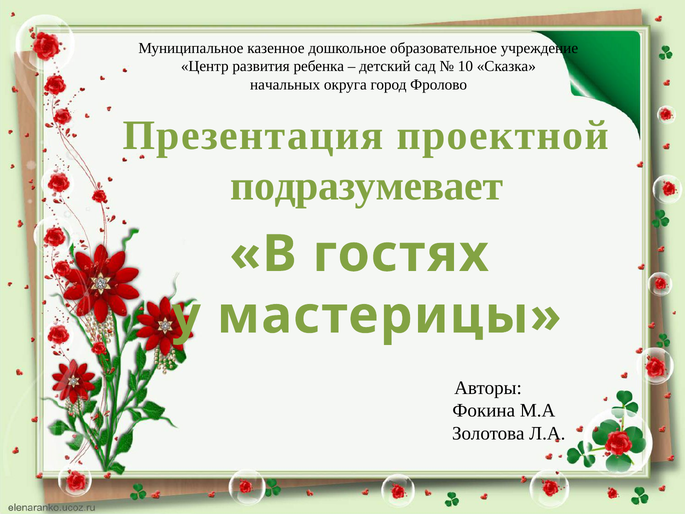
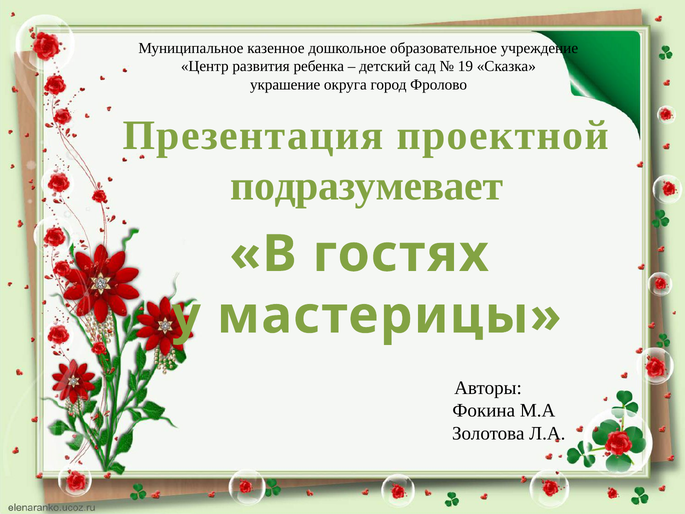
10: 10 -> 19
начальных: начальных -> украшение
